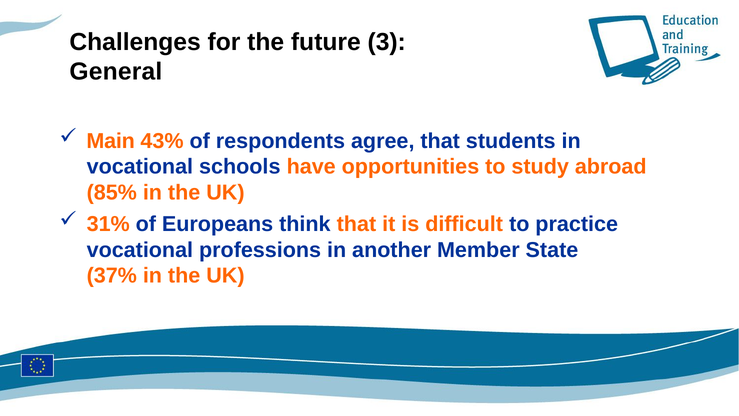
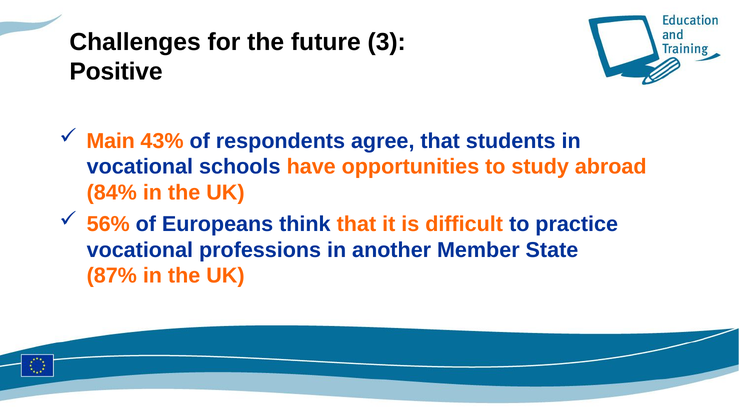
General: General -> Positive
85%: 85% -> 84%
31%: 31% -> 56%
37%: 37% -> 87%
